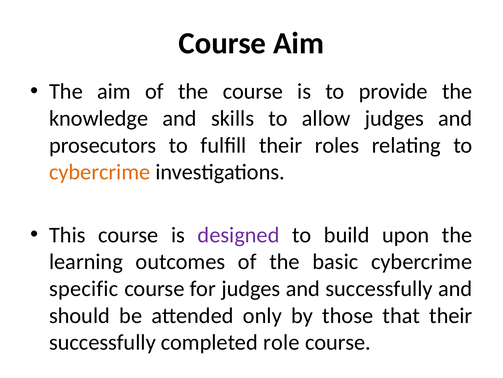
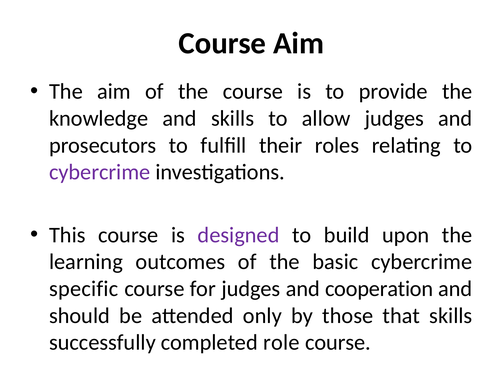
cybercrime at (100, 172) colour: orange -> purple
and successfully: successfully -> cooperation
that their: their -> skills
